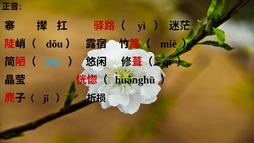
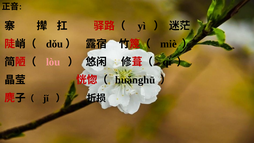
lòu colour: light blue -> pink
